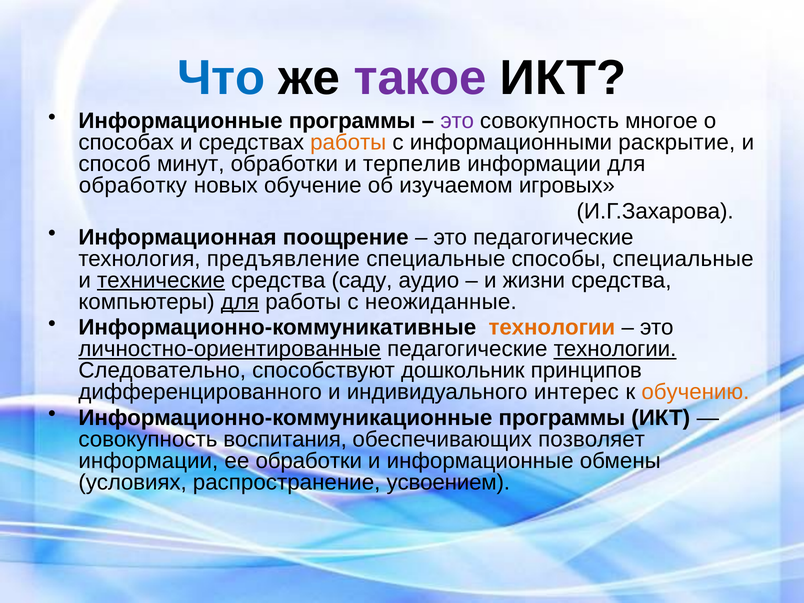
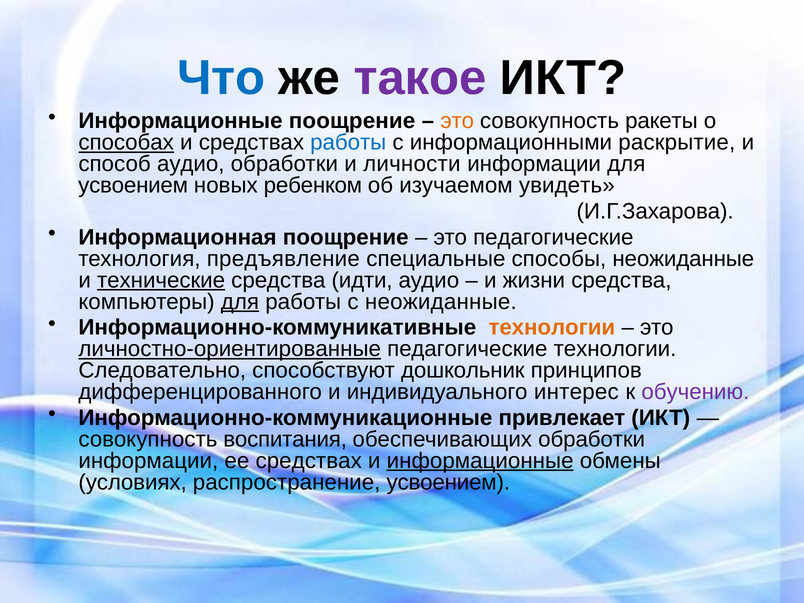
Информационные программы: программы -> поощрение
это at (457, 121) colour: purple -> orange
многое: многое -> ракеты
способах underline: none -> present
работы at (348, 142) colour: orange -> blue
способ минут: минут -> аудио
терпелив: терпелив -> личности
обработку at (133, 185): обработку -> усвоением
обучение: обучение -> ребенком
игровых: игровых -> увидеть
способы специальные: специальные -> неожиданные
саду: саду -> идти
технологии at (615, 349) underline: present -> none
обучению colour: orange -> purple
Информационно-коммуникационные программы: программы -> привлекает
обеспечивающих позволяет: позволяет -> обработки
ее обработки: обработки -> средствах
информационные at (480, 461) underline: none -> present
